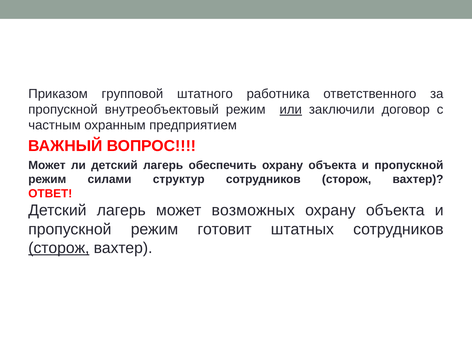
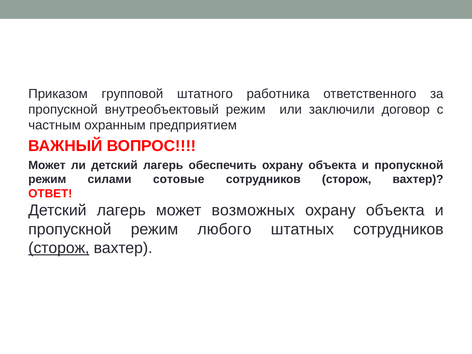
или underline: present -> none
структур: структур -> сотовые
готовит: готовит -> любого
